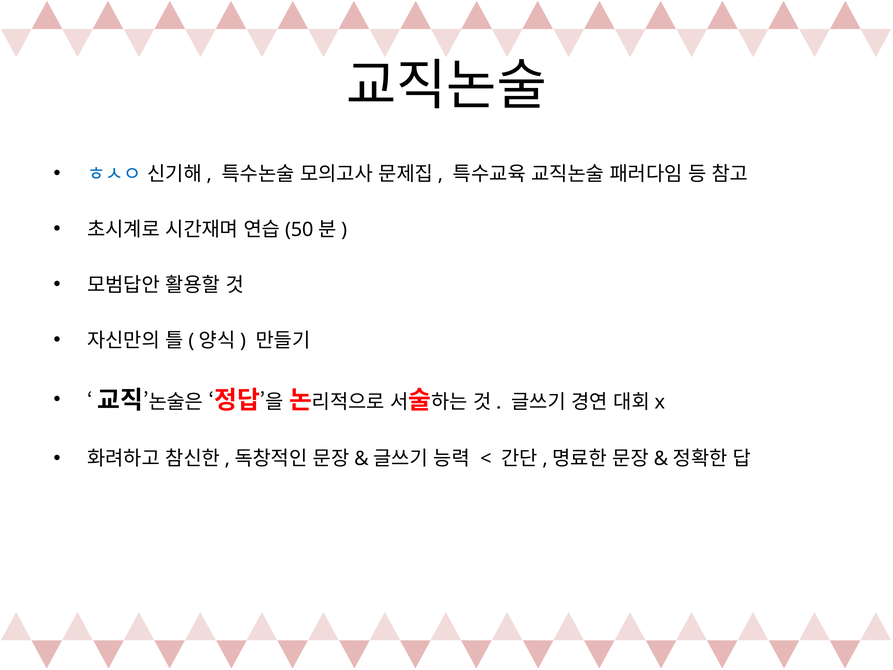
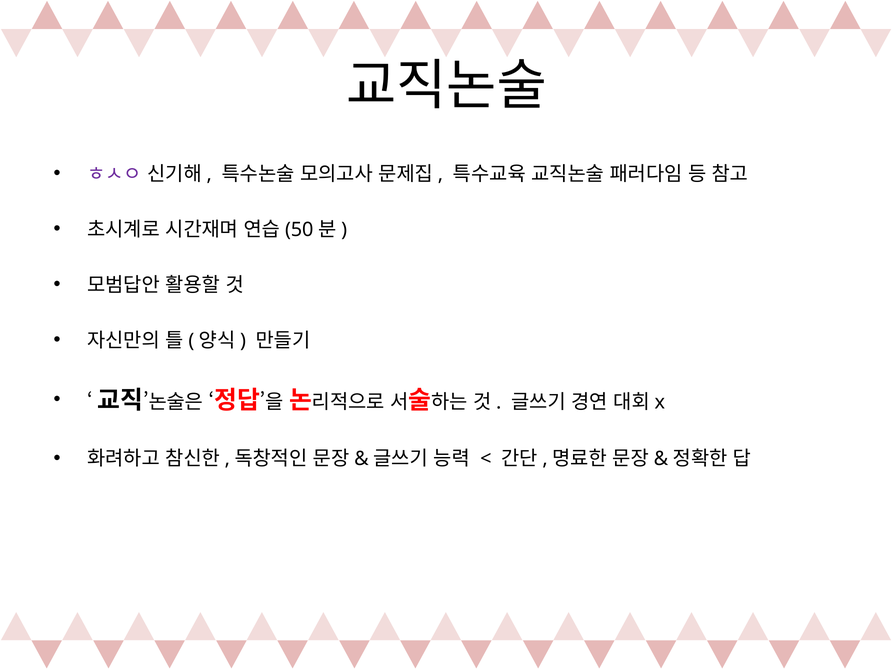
ㅎㅅㅇ colour: blue -> purple
